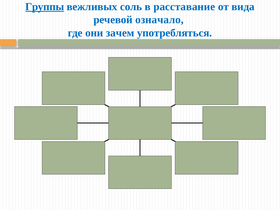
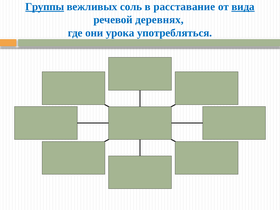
вида underline: none -> present
означало: означало -> деревнях
зачем: зачем -> урока
